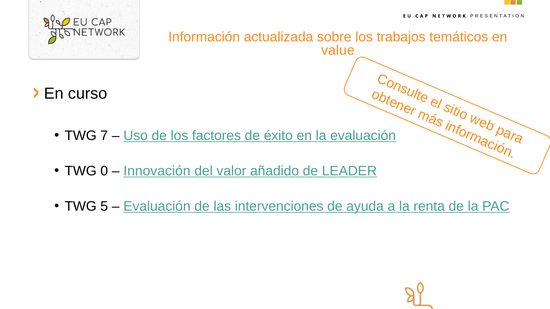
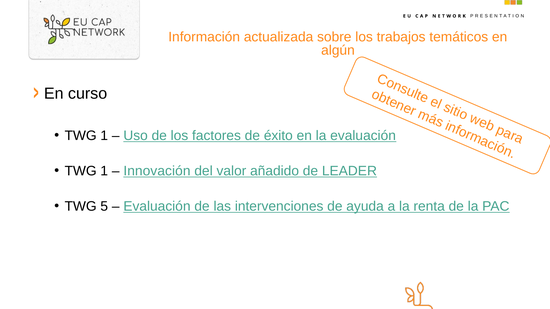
value: value -> algún
7 at (104, 136): 7 -> 1
0 at (104, 171): 0 -> 1
